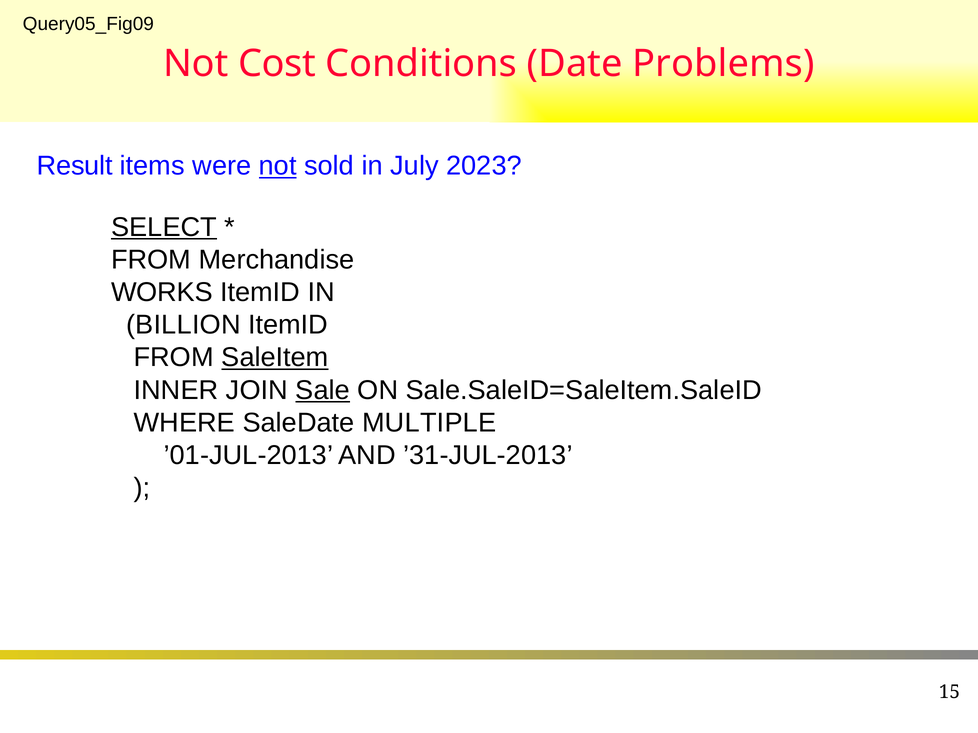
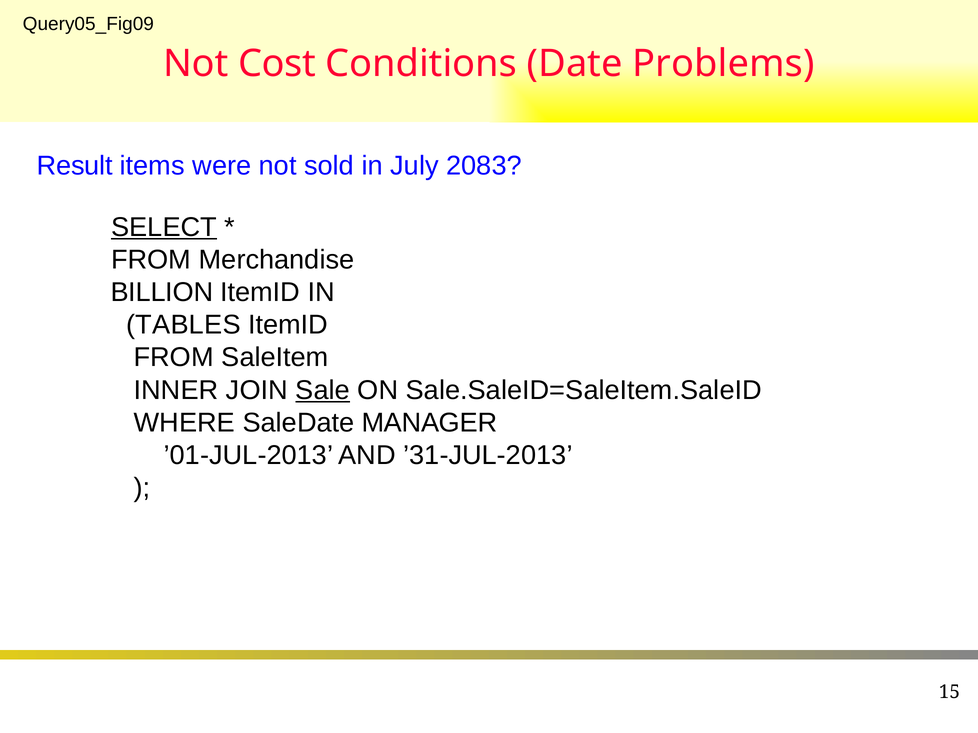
not at (278, 166) underline: present -> none
2023: 2023 -> 2083
WORKS: WORKS -> BILLION
BILLION: BILLION -> TABLES
SaleItem underline: present -> none
MULTIPLE: MULTIPLE -> MANAGER
